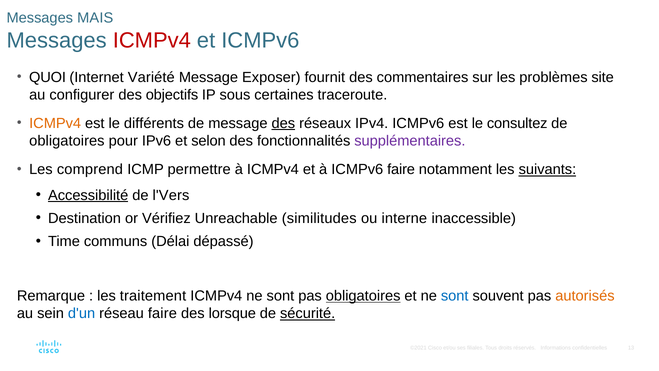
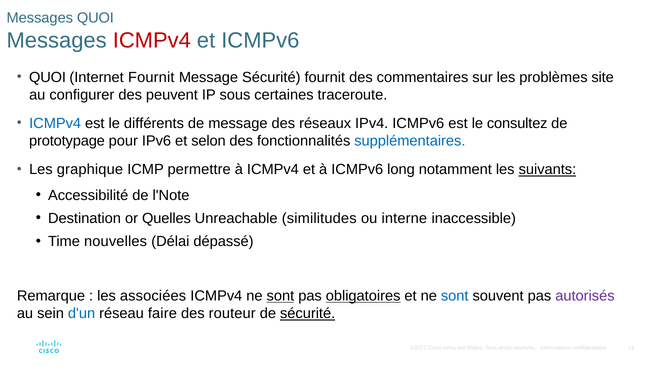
Messages MAIS: MAIS -> QUOI
Internet Variété: Variété -> Fournit
Message Exposer: Exposer -> Sécurité
objectifs: objectifs -> peuvent
ICMPv4 at (55, 123) colour: orange -> blue
des at (283, 123) underline: present -> none
obligatoires at (67, 141): obligatoires -> prototypage
supplémentaires colour: purple -> blue
comprend: comprend -> graphique
ICMPv6 faire: faire -> long
Accessibilité underline: present -> none
l'Vers: l'Vers -> l'Note
Vérifiez: Vérifiez -> Quelles
communs: communs -> nouvelles
traitement: traitement -> associées
sont at (280, 296) underline: none -> present
autorisés colour: orange -> purple
lorsque: lorsque -> routeur
